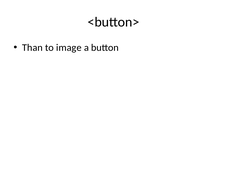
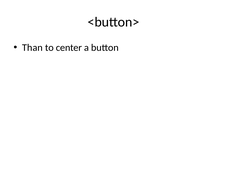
image: image -> center
